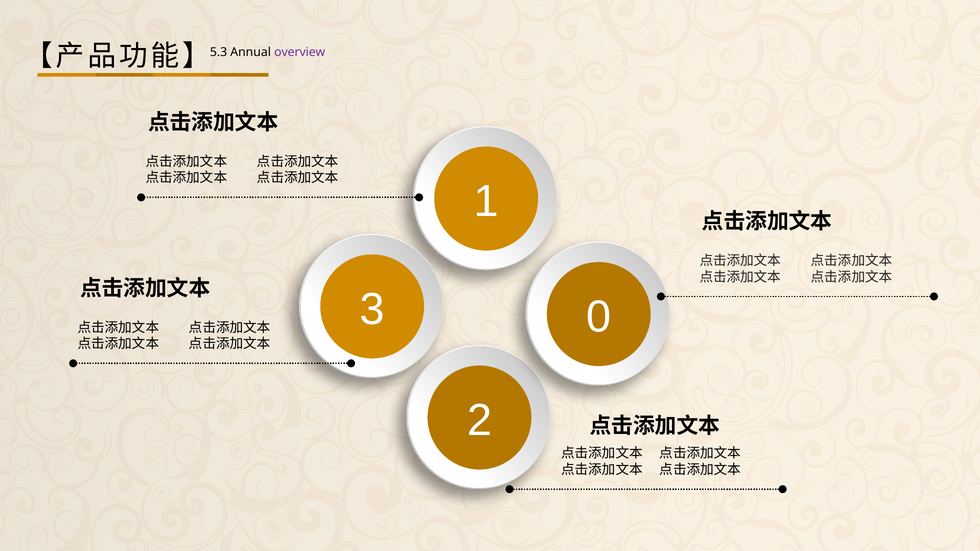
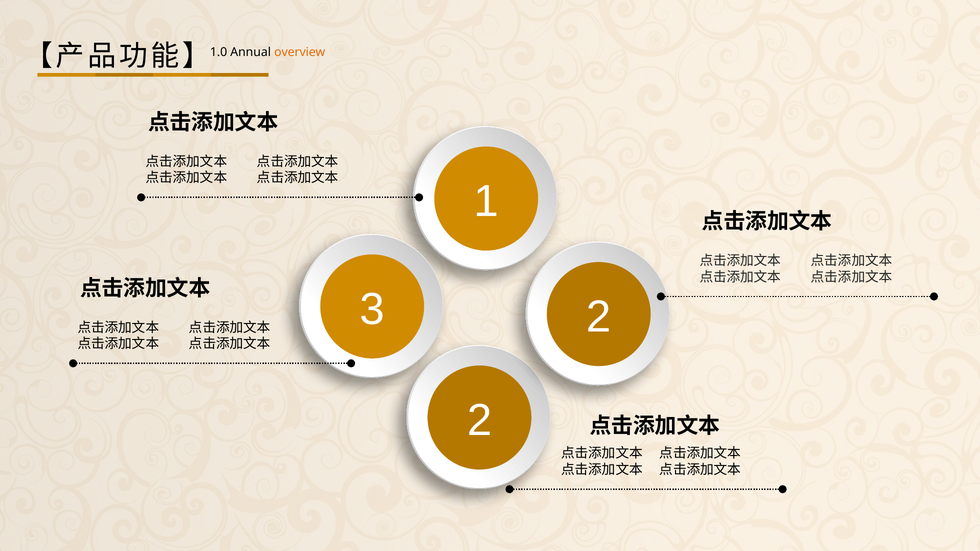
5.3: 5.3 -> 1.0
overview colour: purple -> orange
3 0: 0 -> 2
